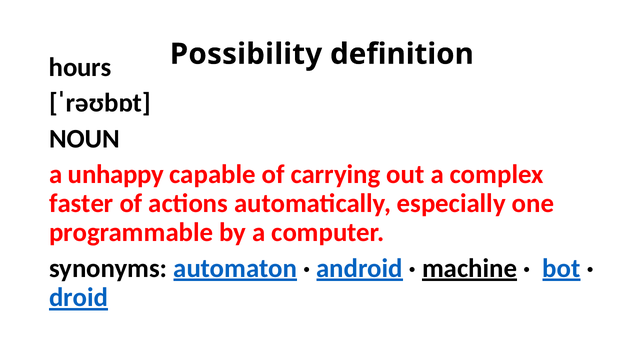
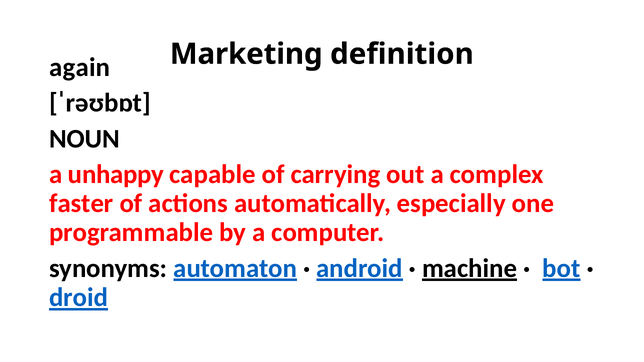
Possibility: Possibility -> Marketing
hours: hours -> again
